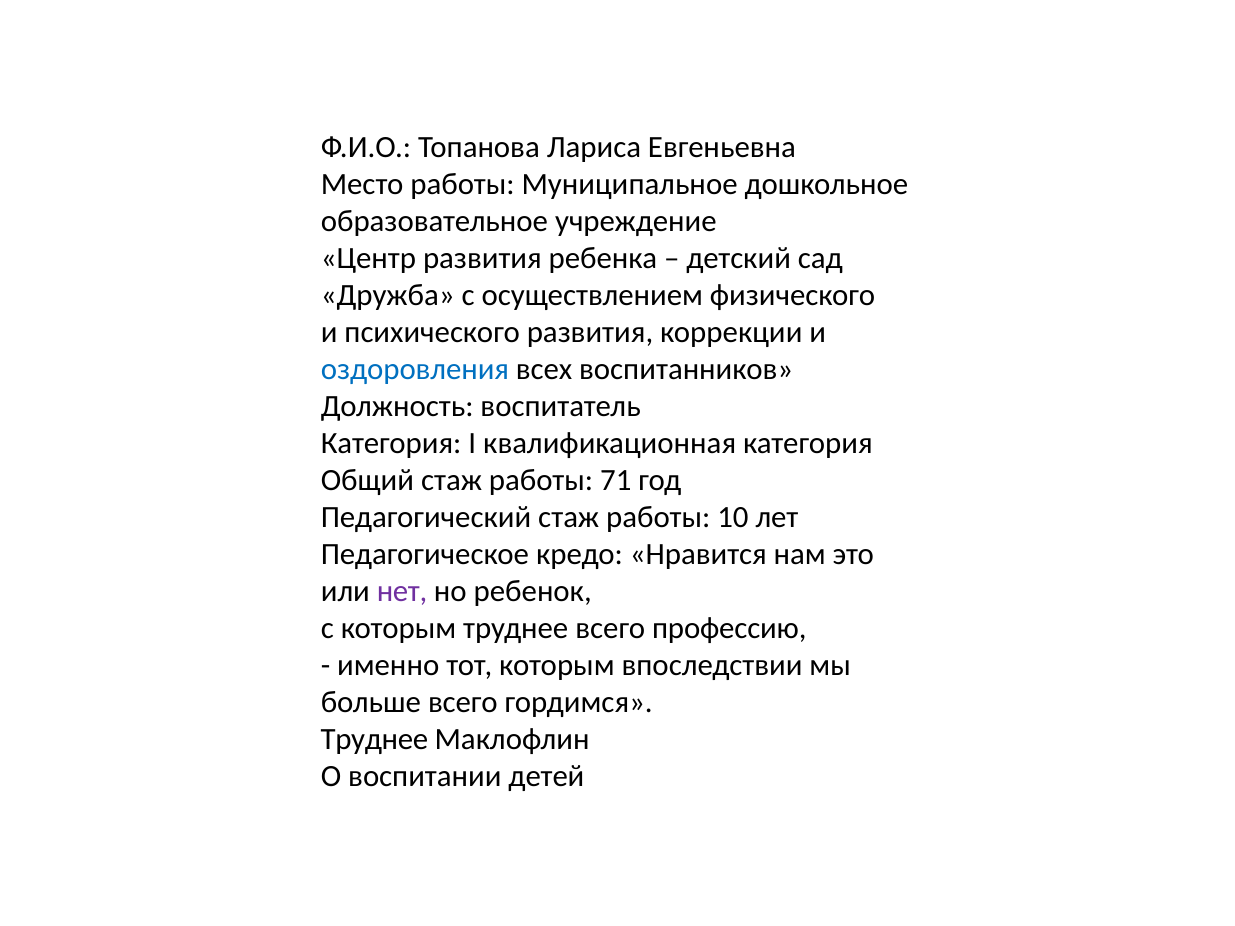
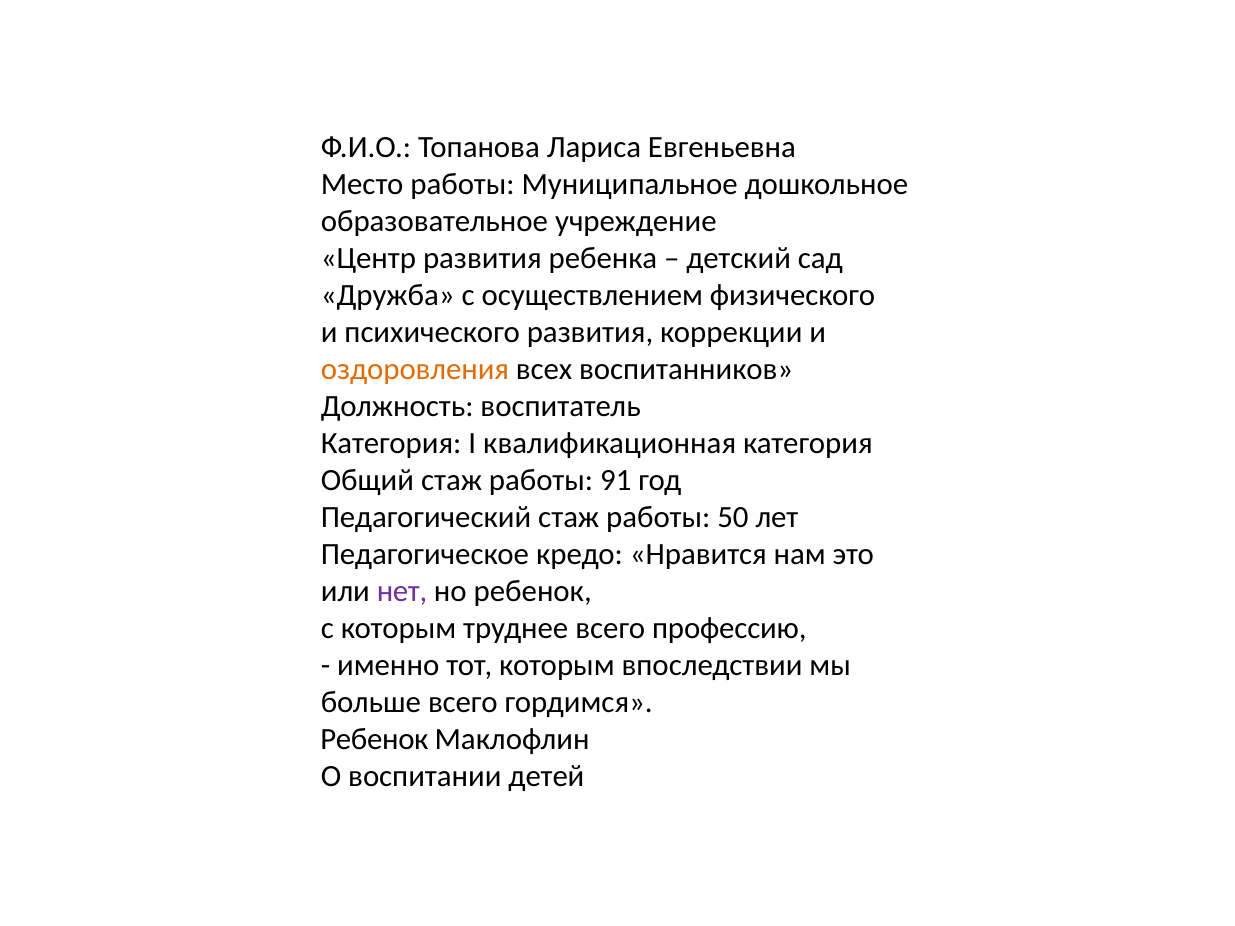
оздоровления colour: blue -> orange
71: 71 -> 91
10: 10 -> 50
Труднее at (374, 740): Труднее -> Ребенок
